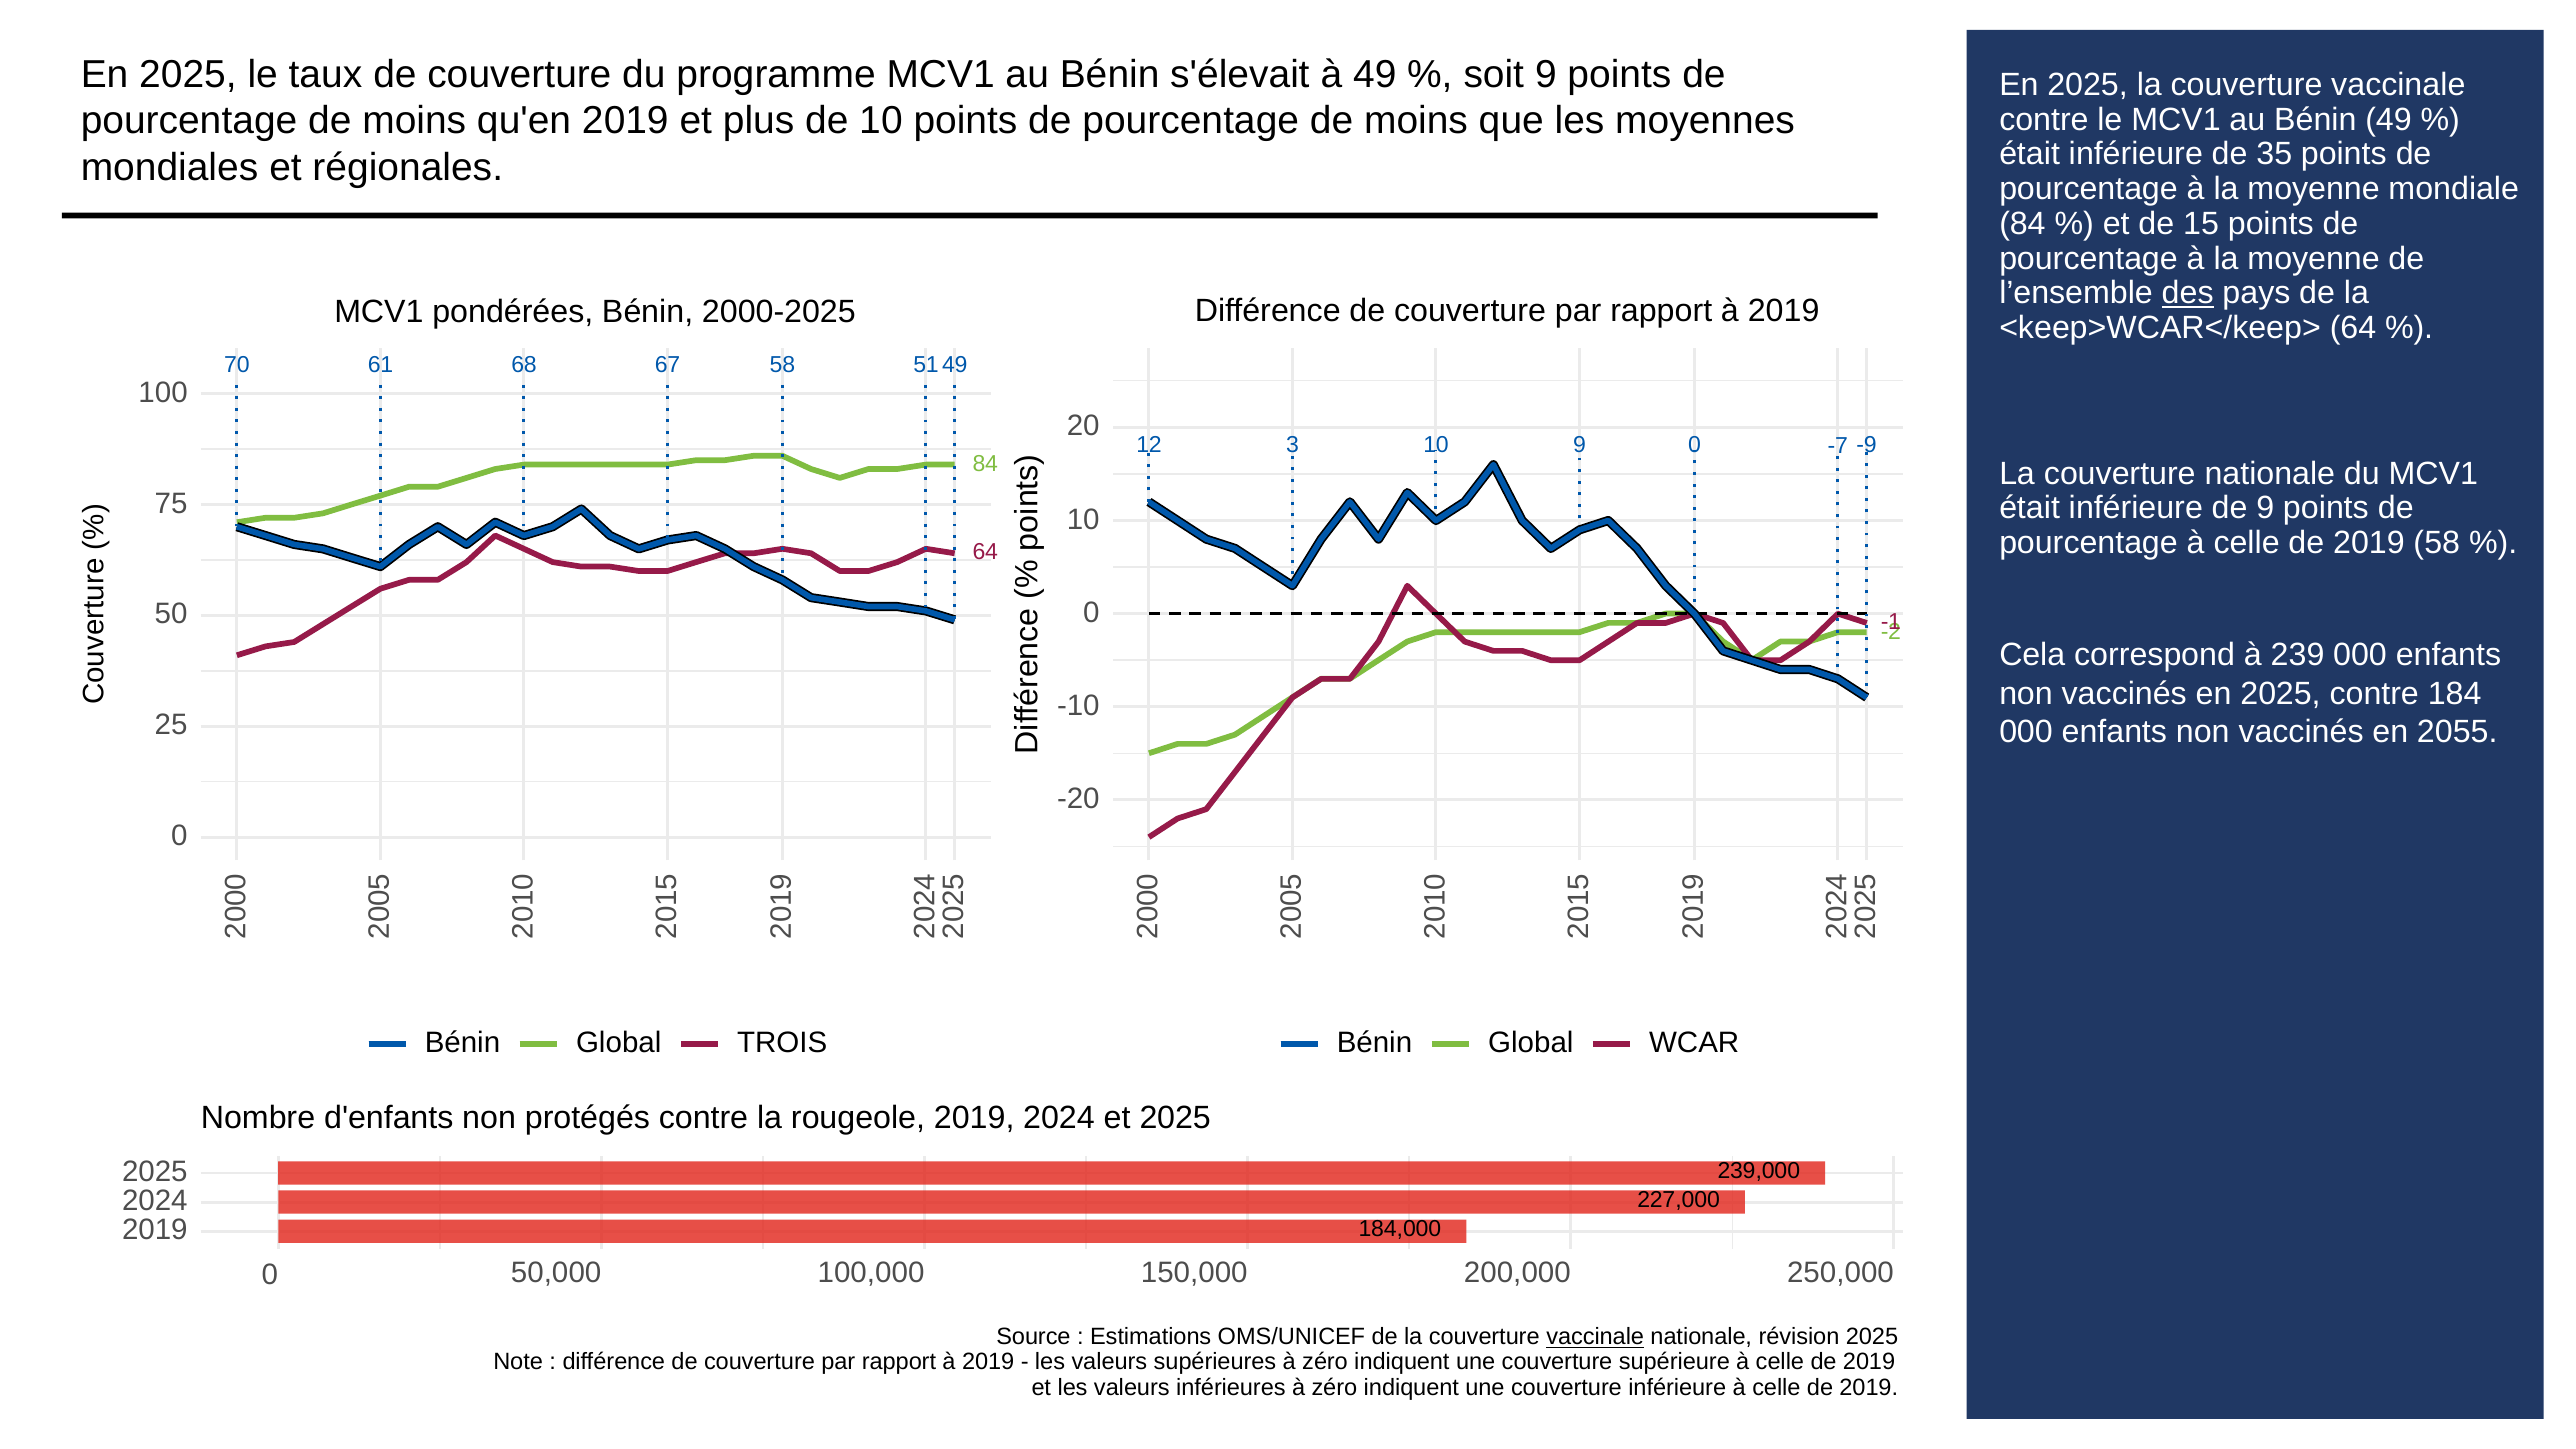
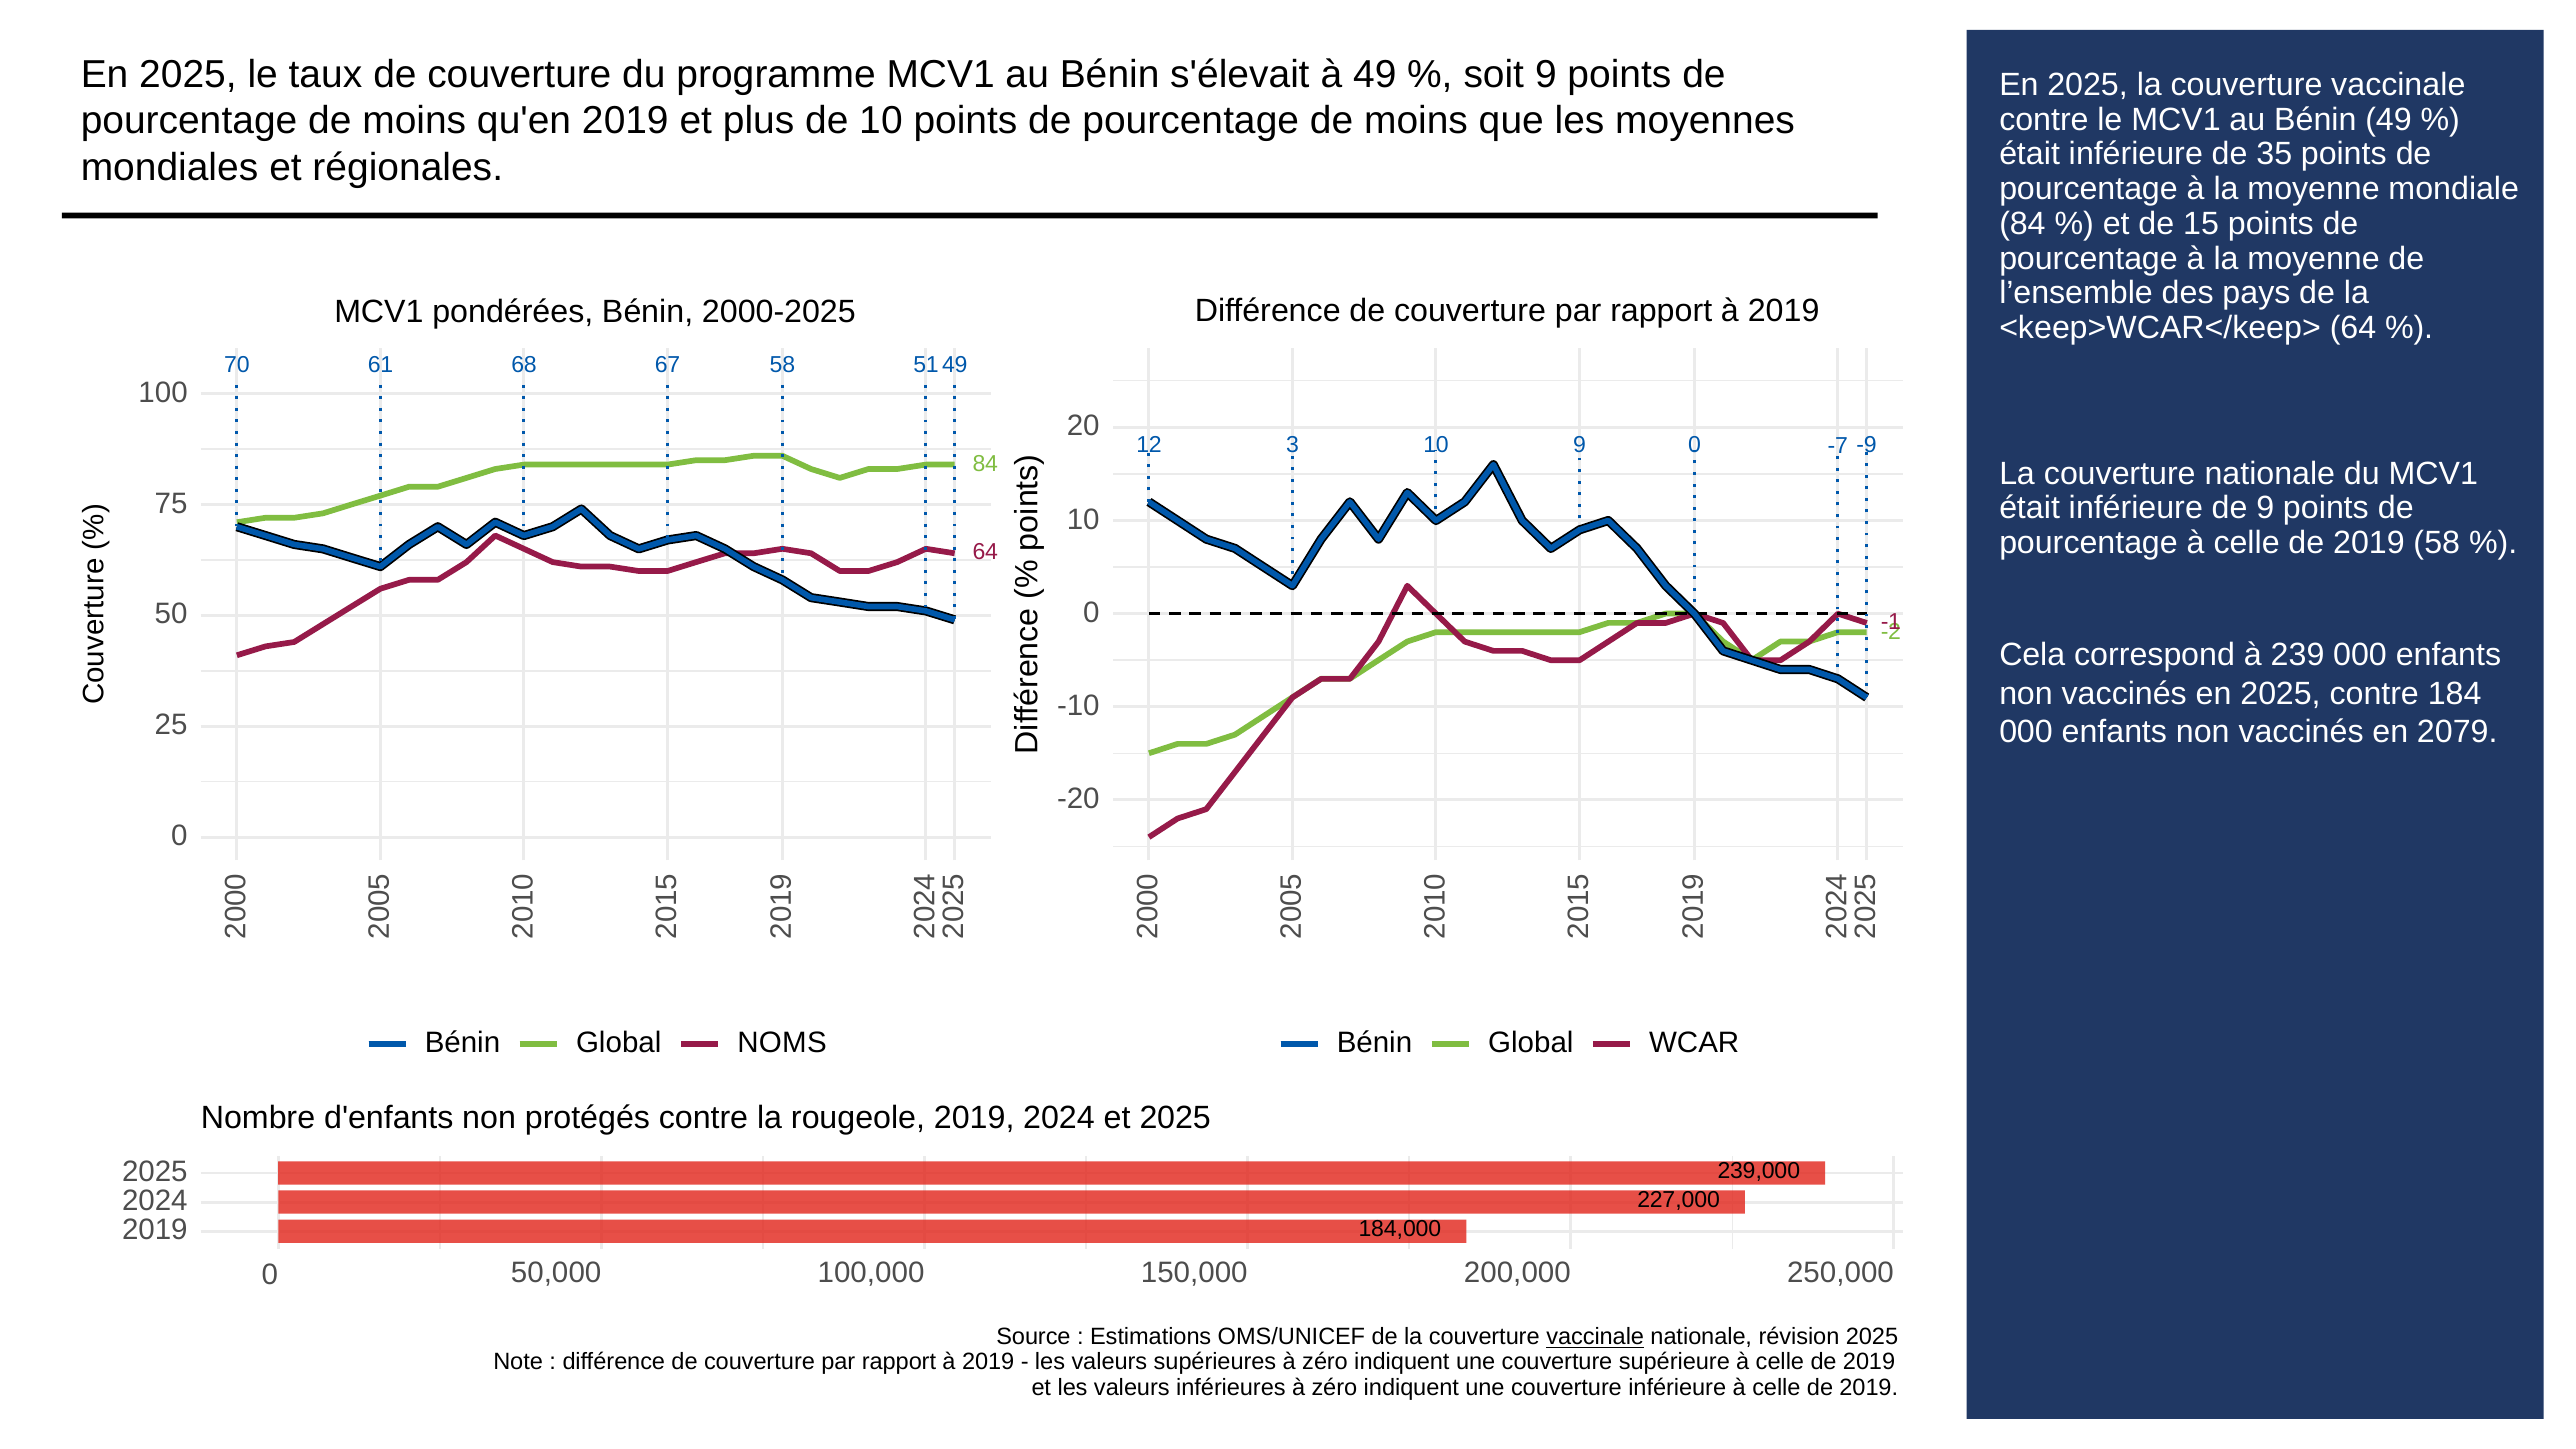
des underline: present -> none
2055: 2055 -> 2079
TROIS: TROIS -> NOMS
